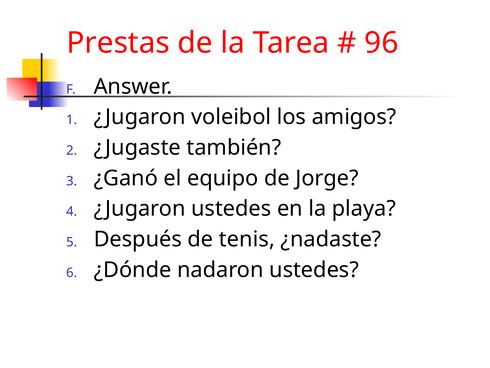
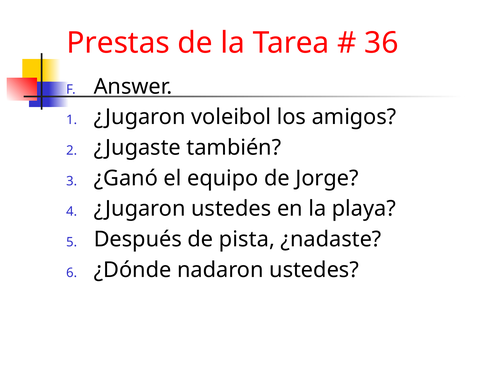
96: 96 -> 36
tenis: tenis -> pista
